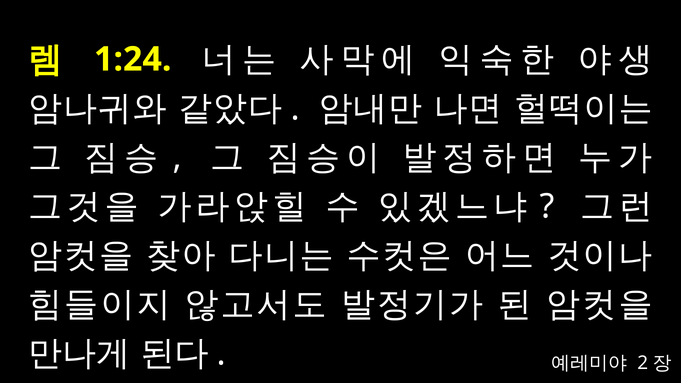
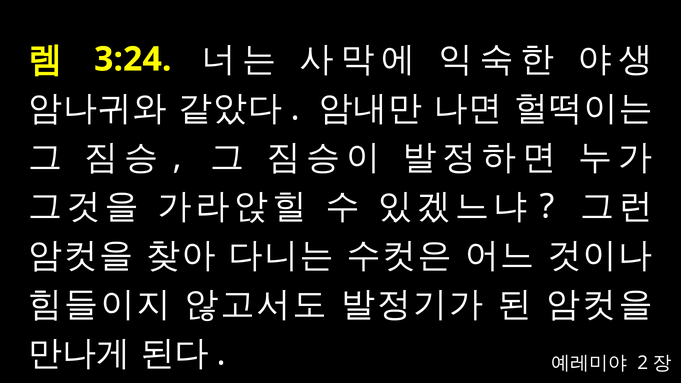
1:24: 1:24 -> 3:24
